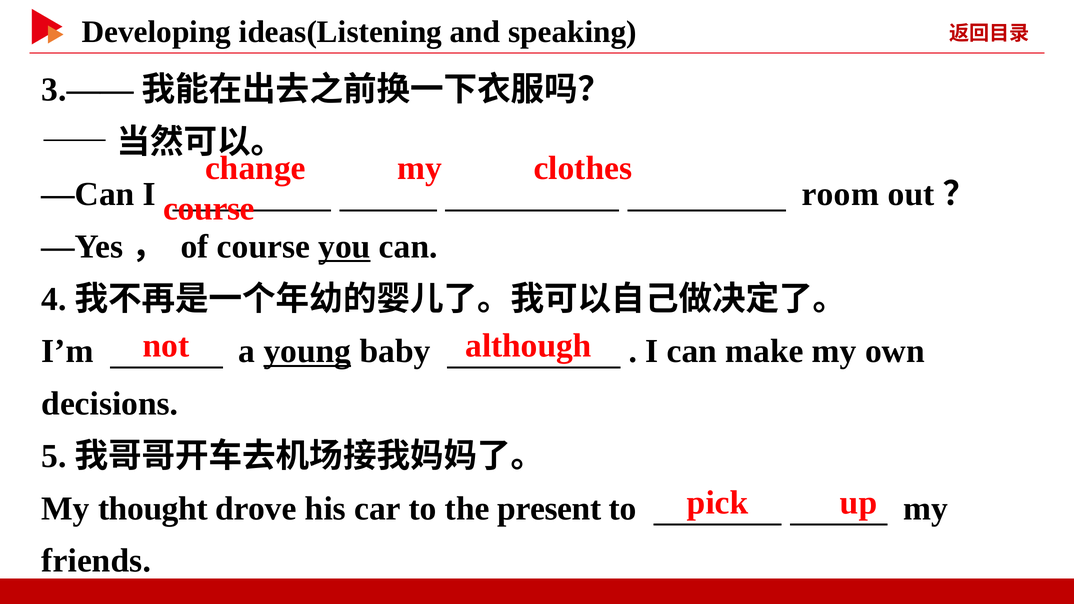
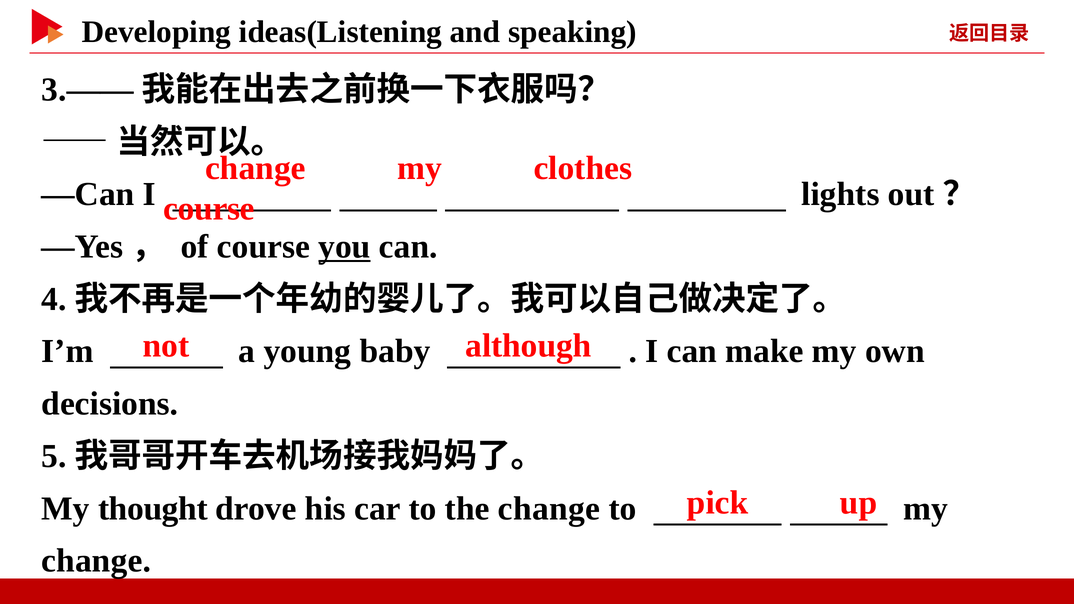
room: room -> lights
young underline: present -> none
the present: present -> change
friends at (96, 561): friends -> change
